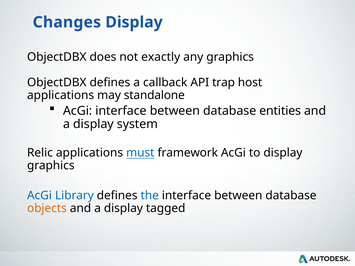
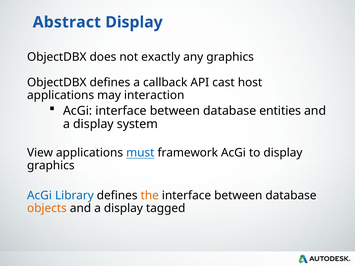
Changes: Changes -> Abstract
trap: trap -> cast
standalone: standalone -> interaction
Relic: Relic -> View
the colour: blue -> orange
